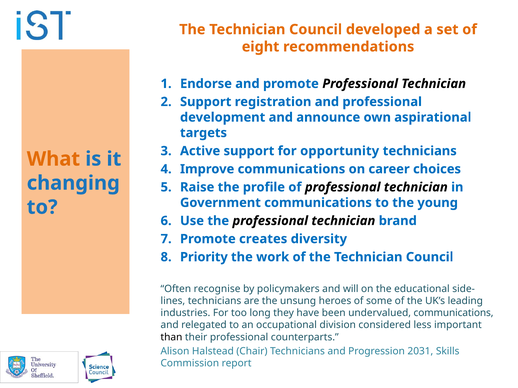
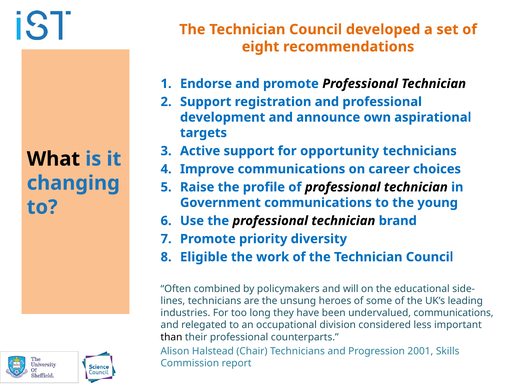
What colour: orange -> black
creates: creates -> priority
Priority: Priority -> Eligible
recognise: recognise -> combined
2031: 2031 -> 2001
